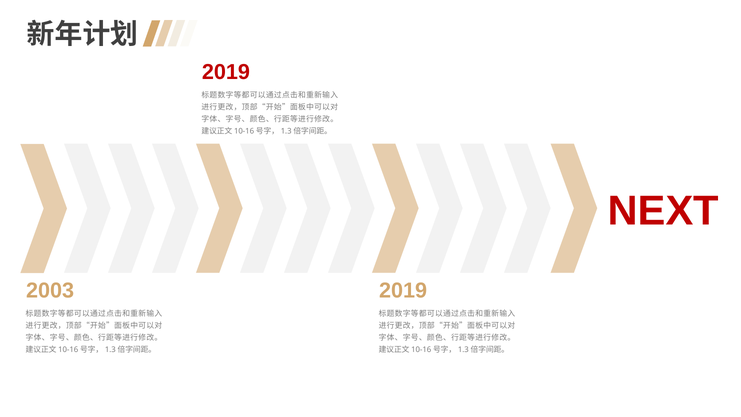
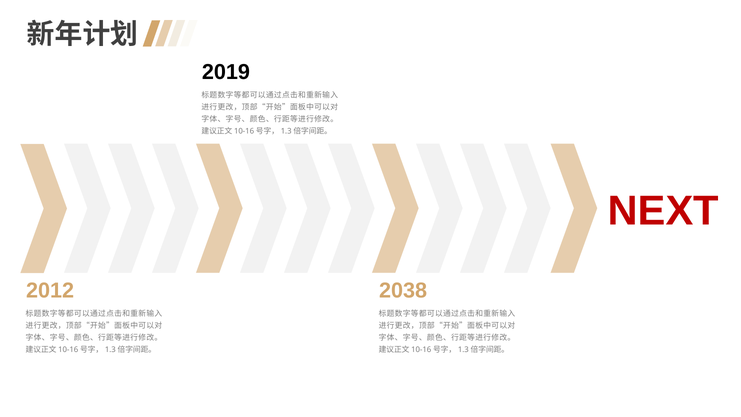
2019 at (226, 72) colour: red -> black
2003: 2003 -> 2012
2019 at (403, 290): 2019 -> 2038
